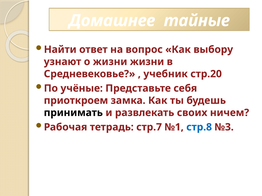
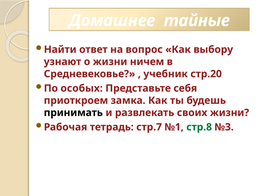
жизни жизни: жизни -> ничем
учёные: учёные -> особых
своих ничем: ничем -> жизни
стр.8 colour: blue -> green
